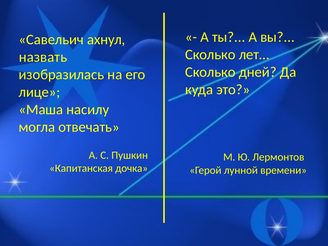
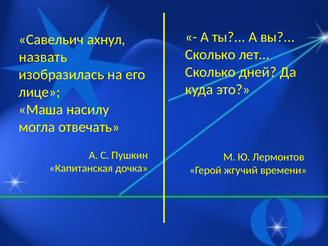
лунной: лунной -> жгучий
